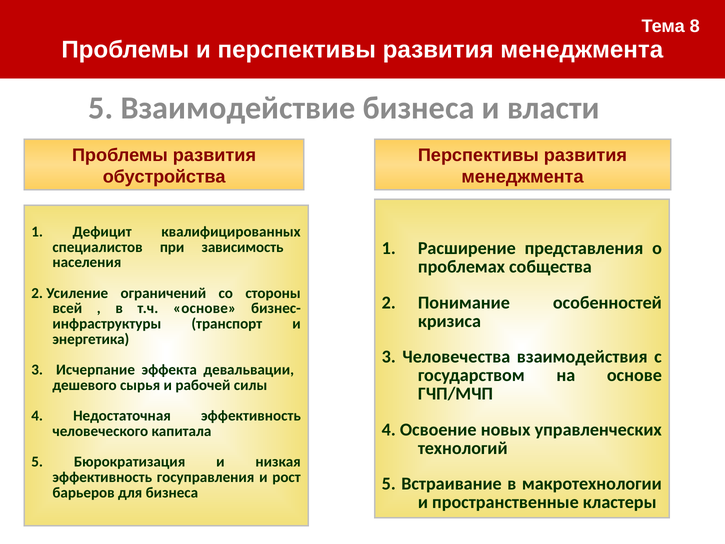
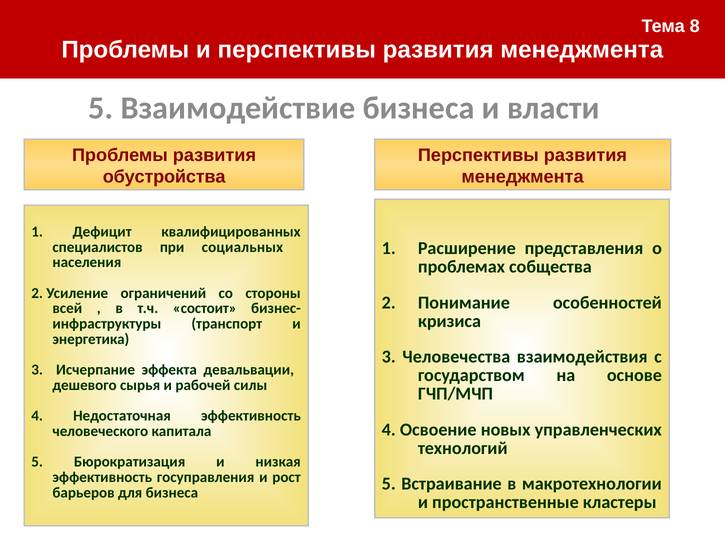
зависимость: зависимость -> социальных
т.ч основе: основе -> состоит
